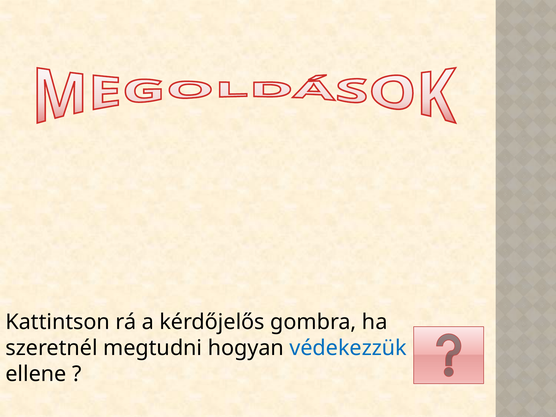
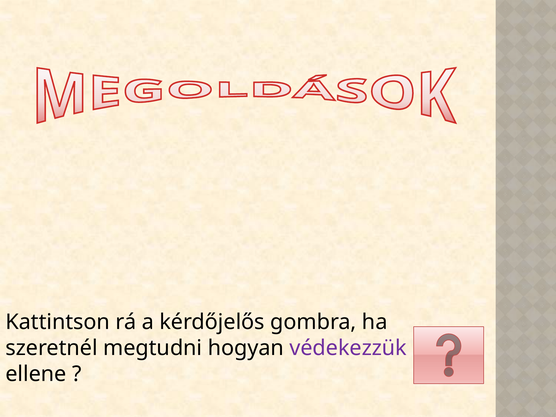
védekezzük colour: blue -> purple
